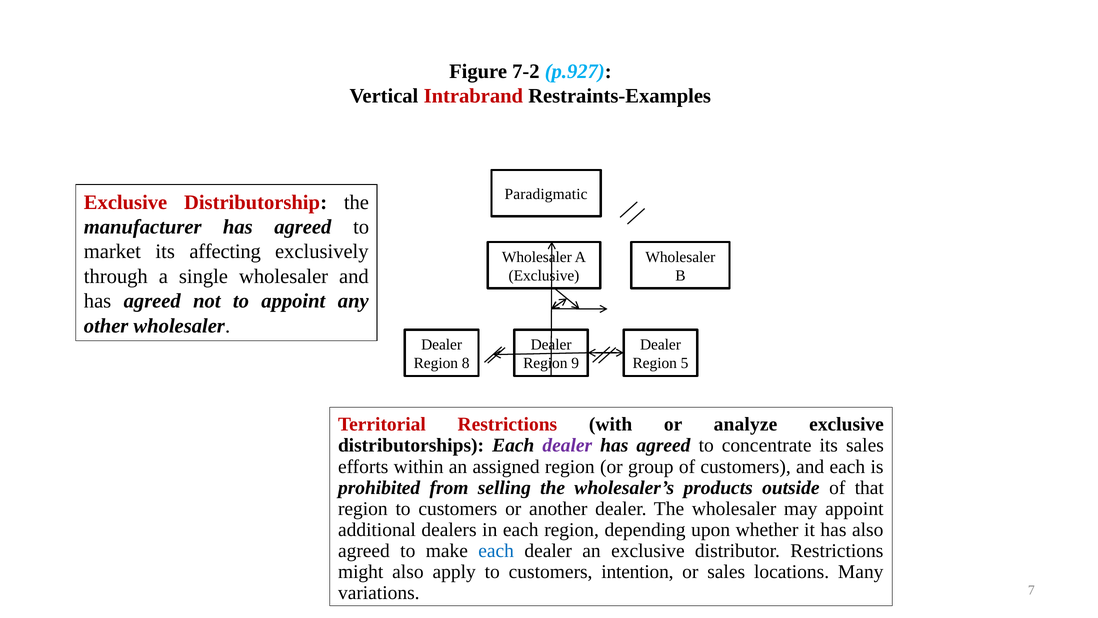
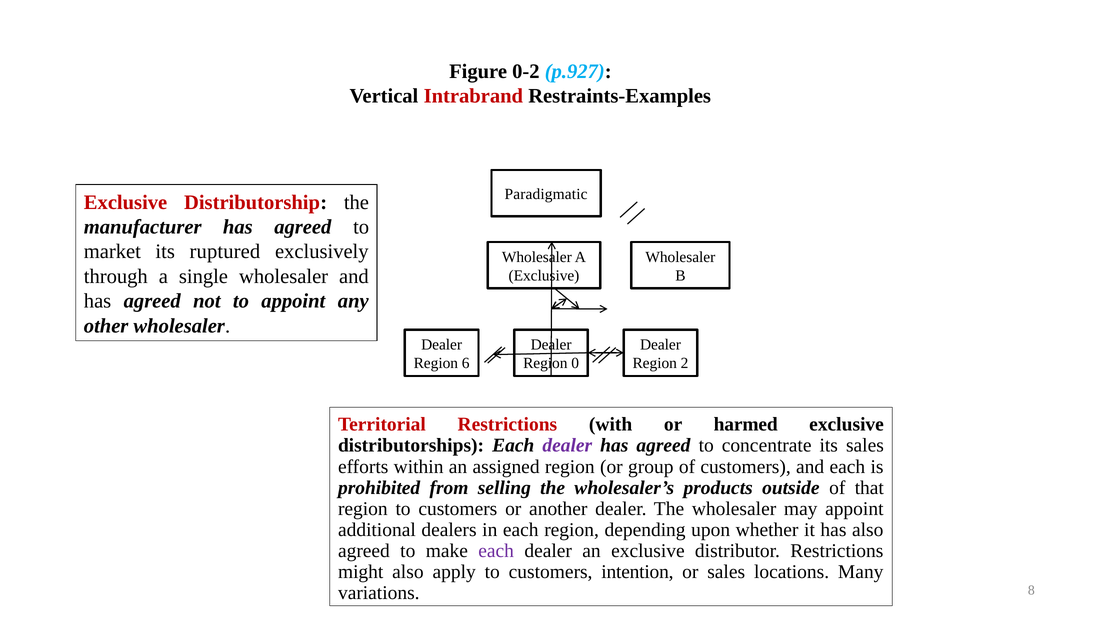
7-2: 7-2 -> 0-2
affecting: affecting -> ruptured
8: 8 -> 6
9: 9 -> 0
5: 5 -> 2
analyze: analyze -> harmed
each at (496, 550) colour: blue -> purple
7: 7 -> 8
